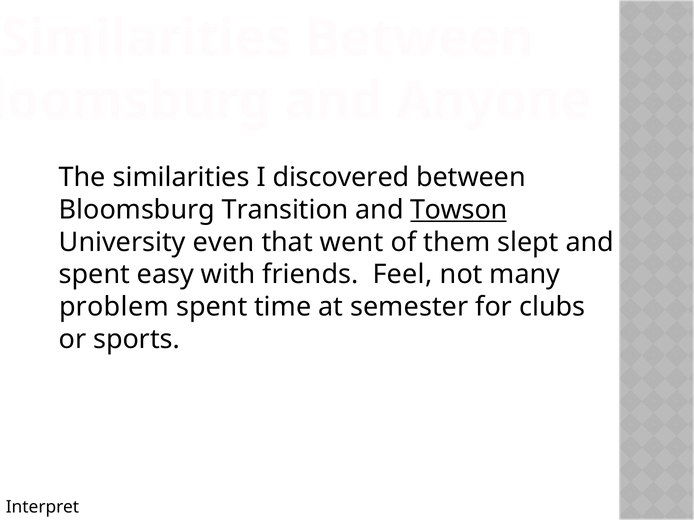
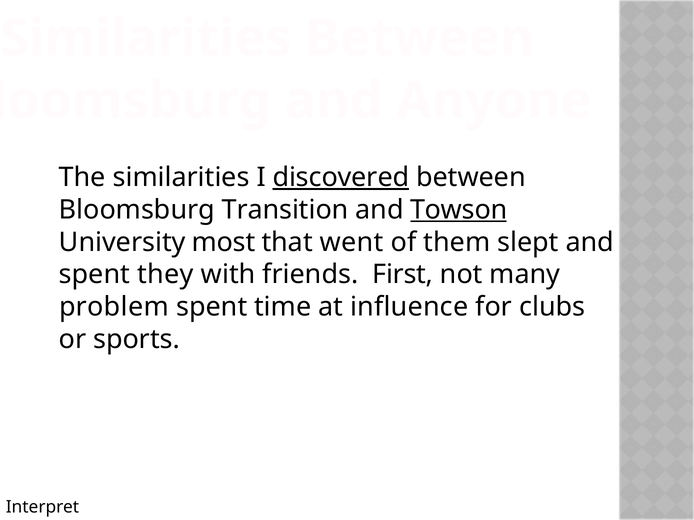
discovered underline: none -> present
even: even -> most
easy: easy -> they
Feel: Feel -> First
semester: semester -> influence
